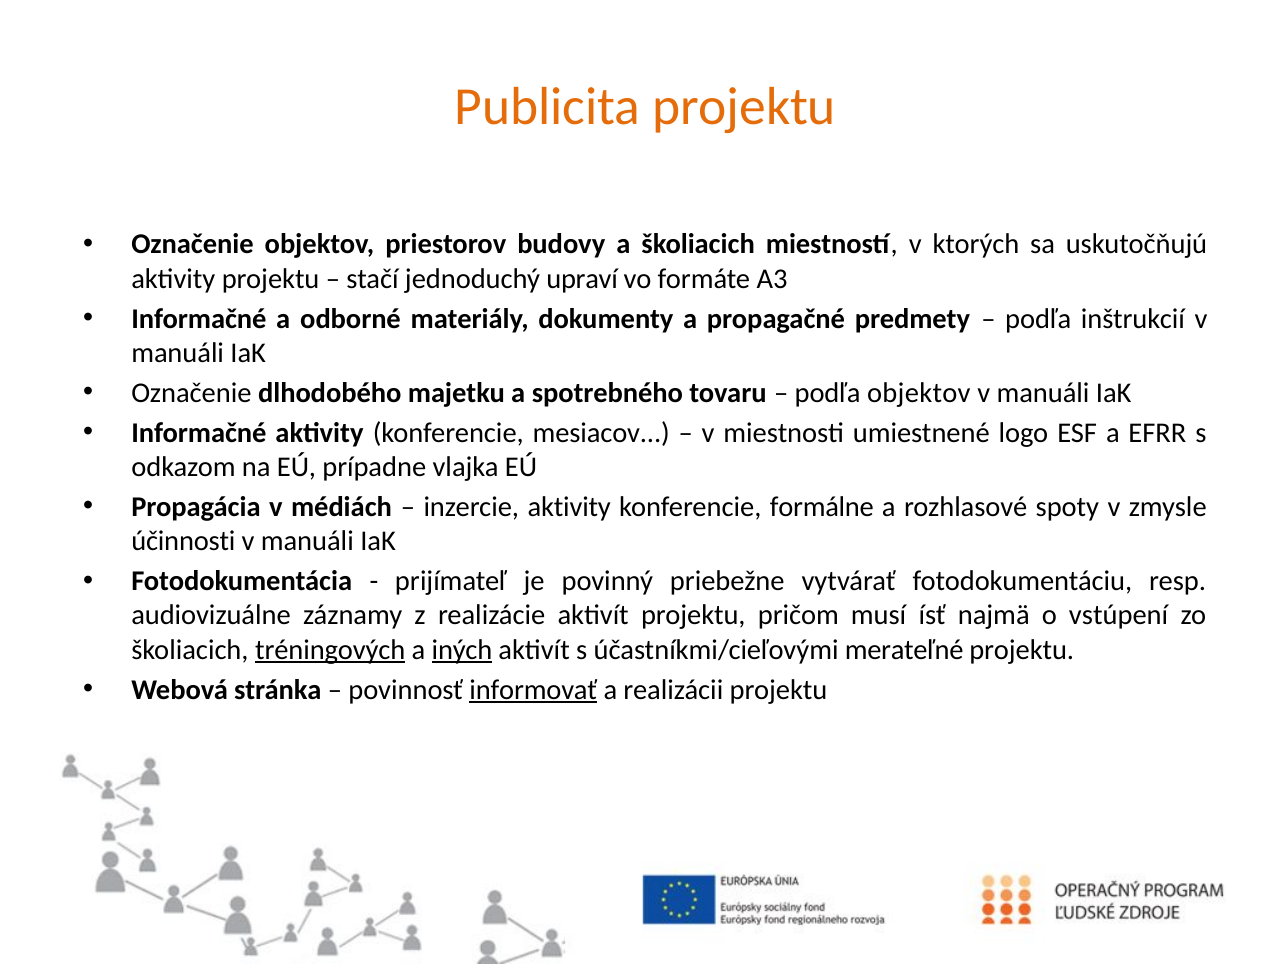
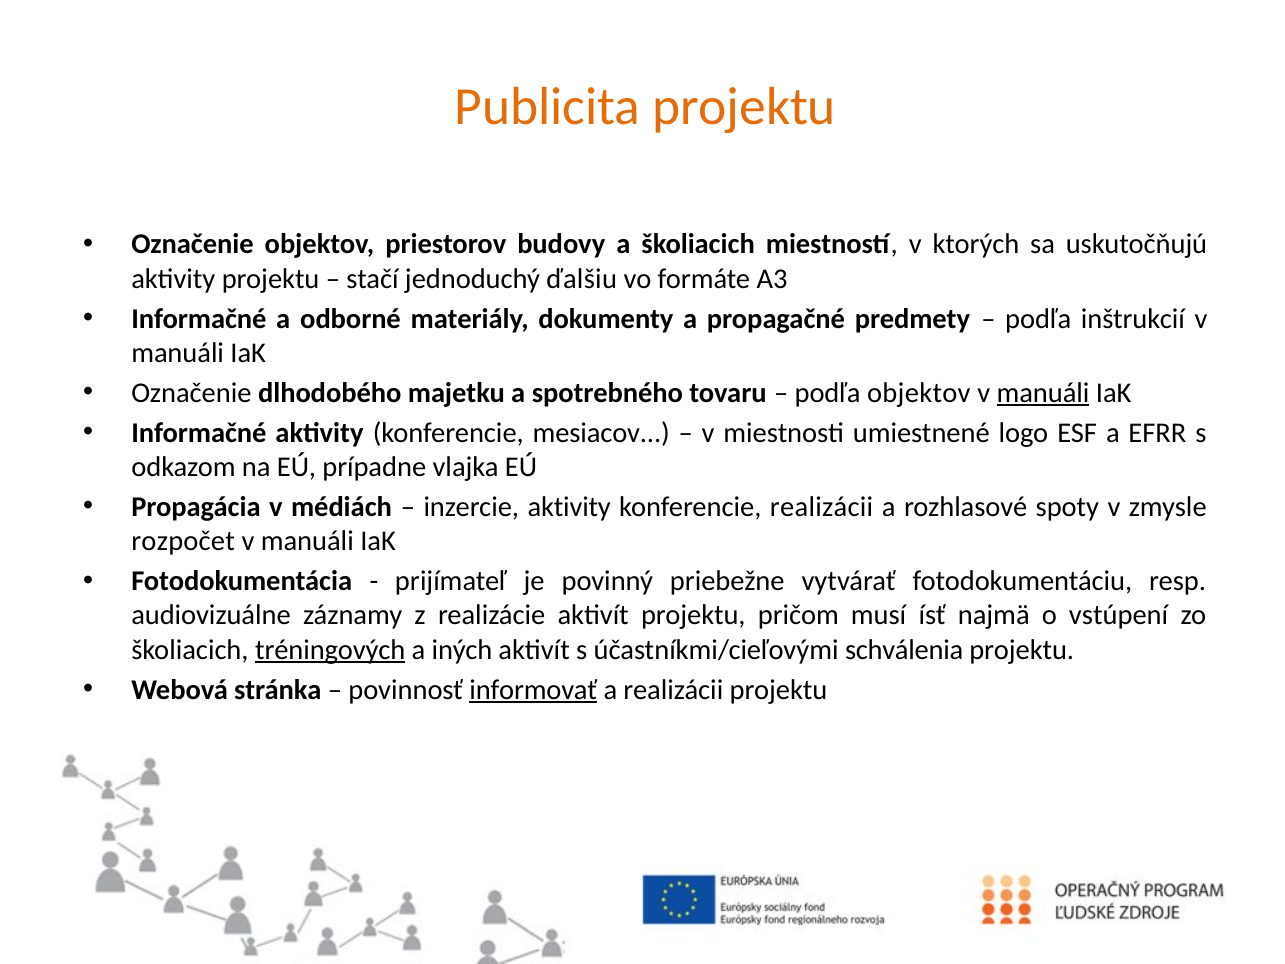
upraví: upraví -> ďalšiu
manuáli at (1043, 393) underline: none -> present
konferencie formálne: formálne -> realizácii
účinnosti: účinnosti -> rozpočet
iných underline: present -> none
merateľné: merateľné -> schválenia
